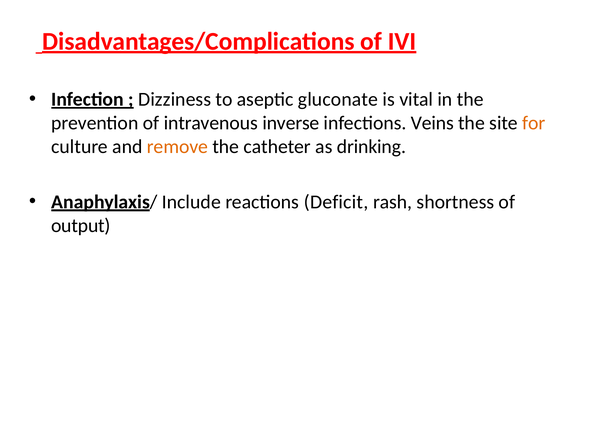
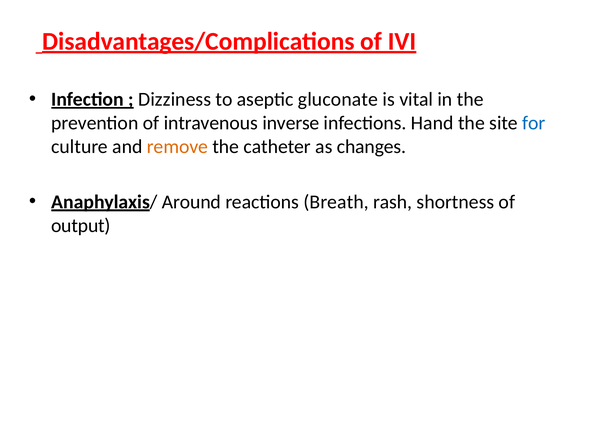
Veins: Veins -> Hand
for colour: orange -> blue
drinking: drinking -> changes
Include: Include -> Around
Deficit: Deficit -> Breath
